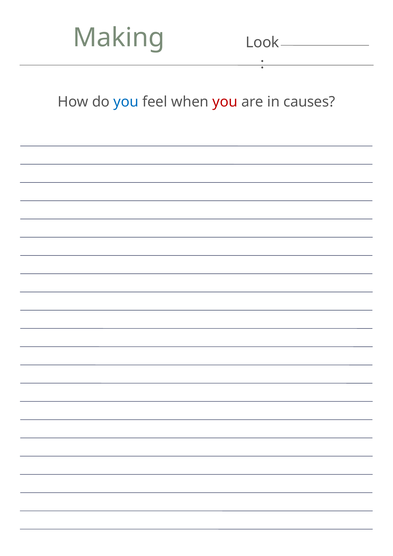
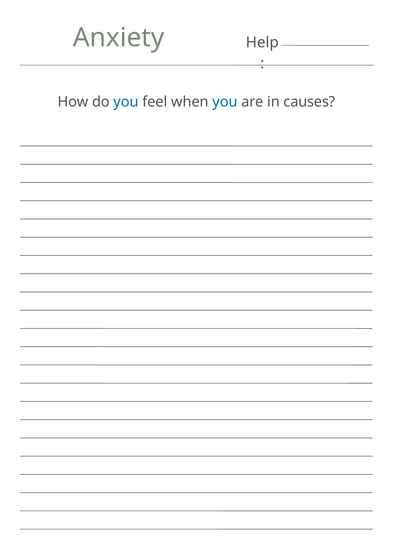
Making: Making -> Anxiety
Look: Look -> Help
you at (225, 102) colour: red -> blue
